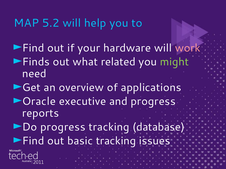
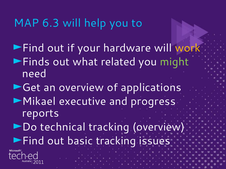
5.2: 5.2 -> 6.3
work colour: pink -> yellow
Oracle: Oracle -> Mikael
Do progress: progress -> technical
tracking database: database -> overview
